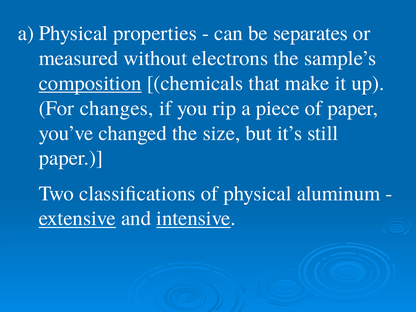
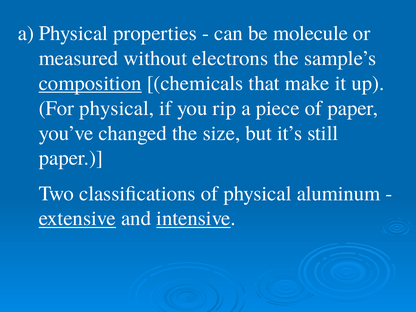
separates: separates -> molecule
For changes: changes -> physical
